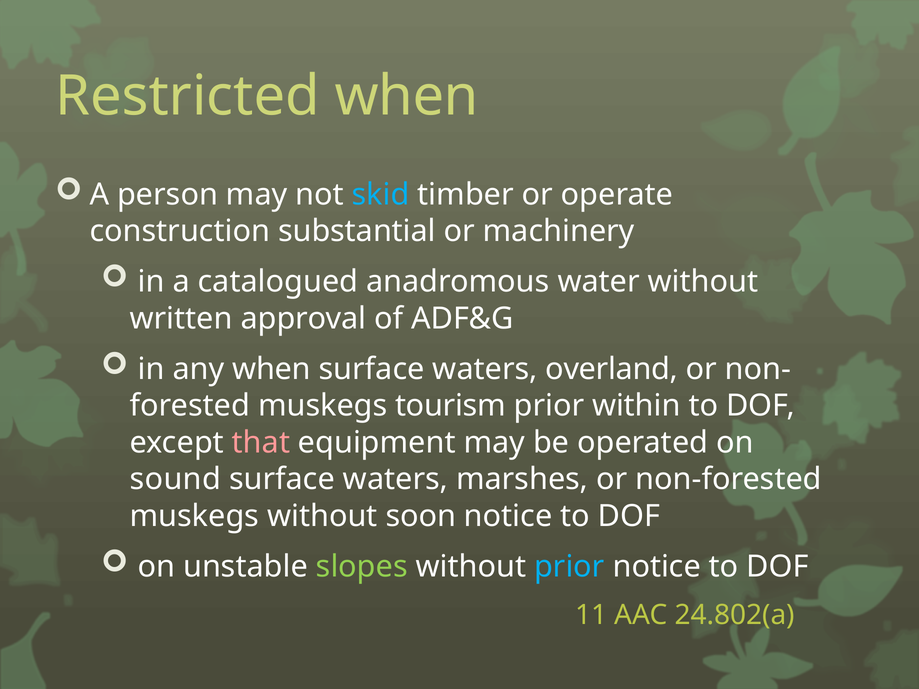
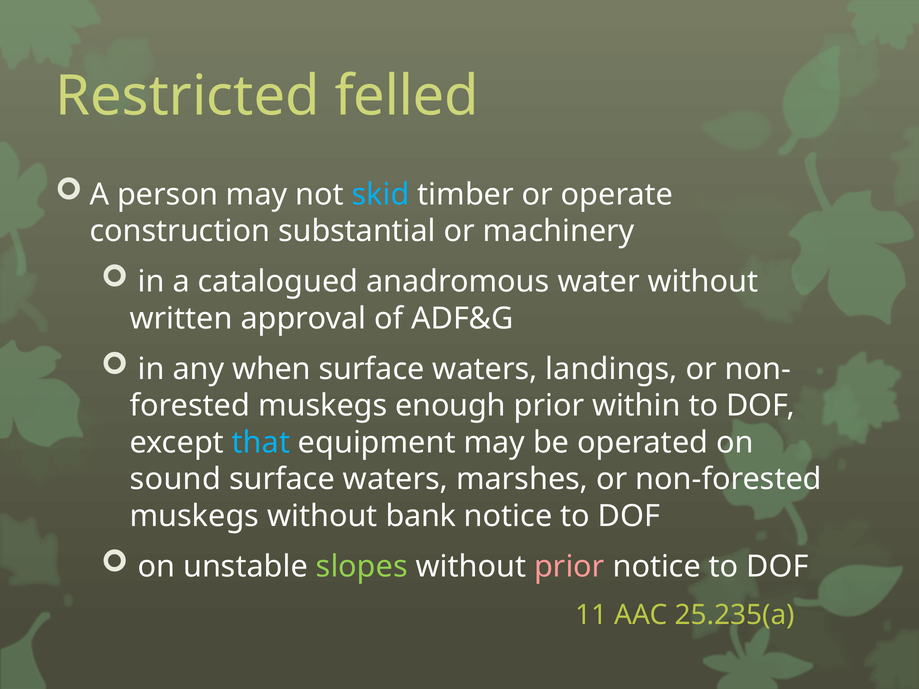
Restricted when: when -> felled
overland: overland -> landings
tourism: tourism -> enough
that colour: pink -> light blue
soon: soon -> bank
prior at (569, 567) colour: light blue -> pink
24.802(a: 24.802(a -> 25.235(a
